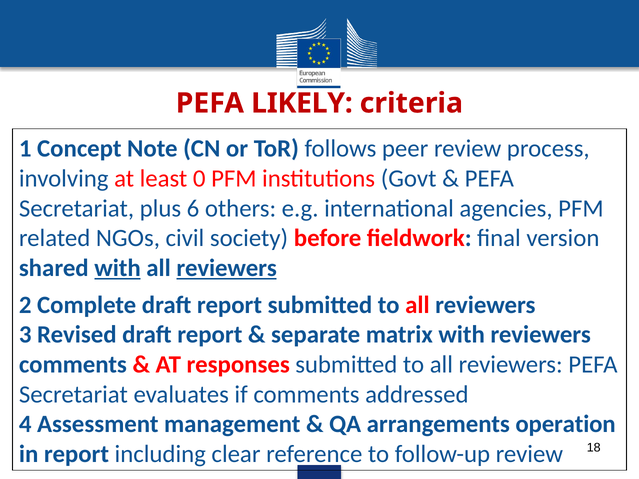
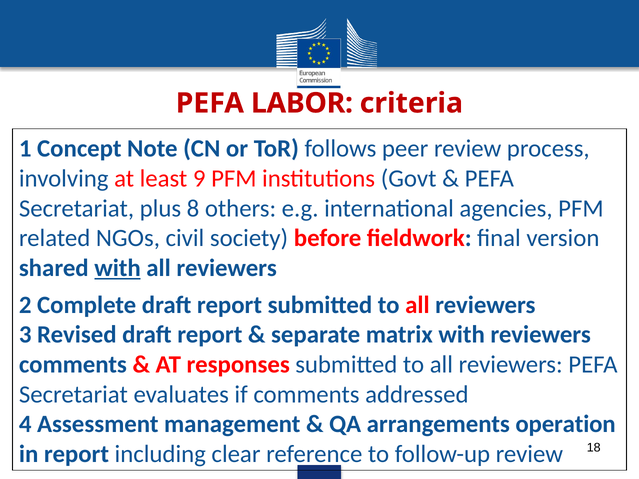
LIKELY: LIKELY -> LABOR
0: 0 -> 9
6: 6 -> 8
reviewers at (227, 268) underline: present -> none
